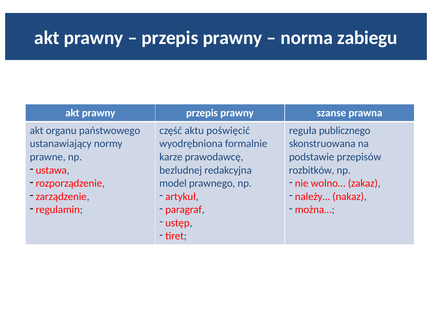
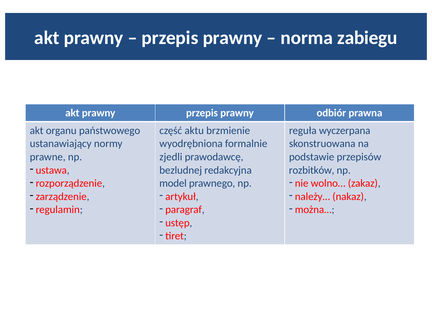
szanse: szanse -> odbiór
poświęcić: poświęcić -> brzmienie
publicznego: publicznego -> wyczerpana
karze: karze -> zjedli
